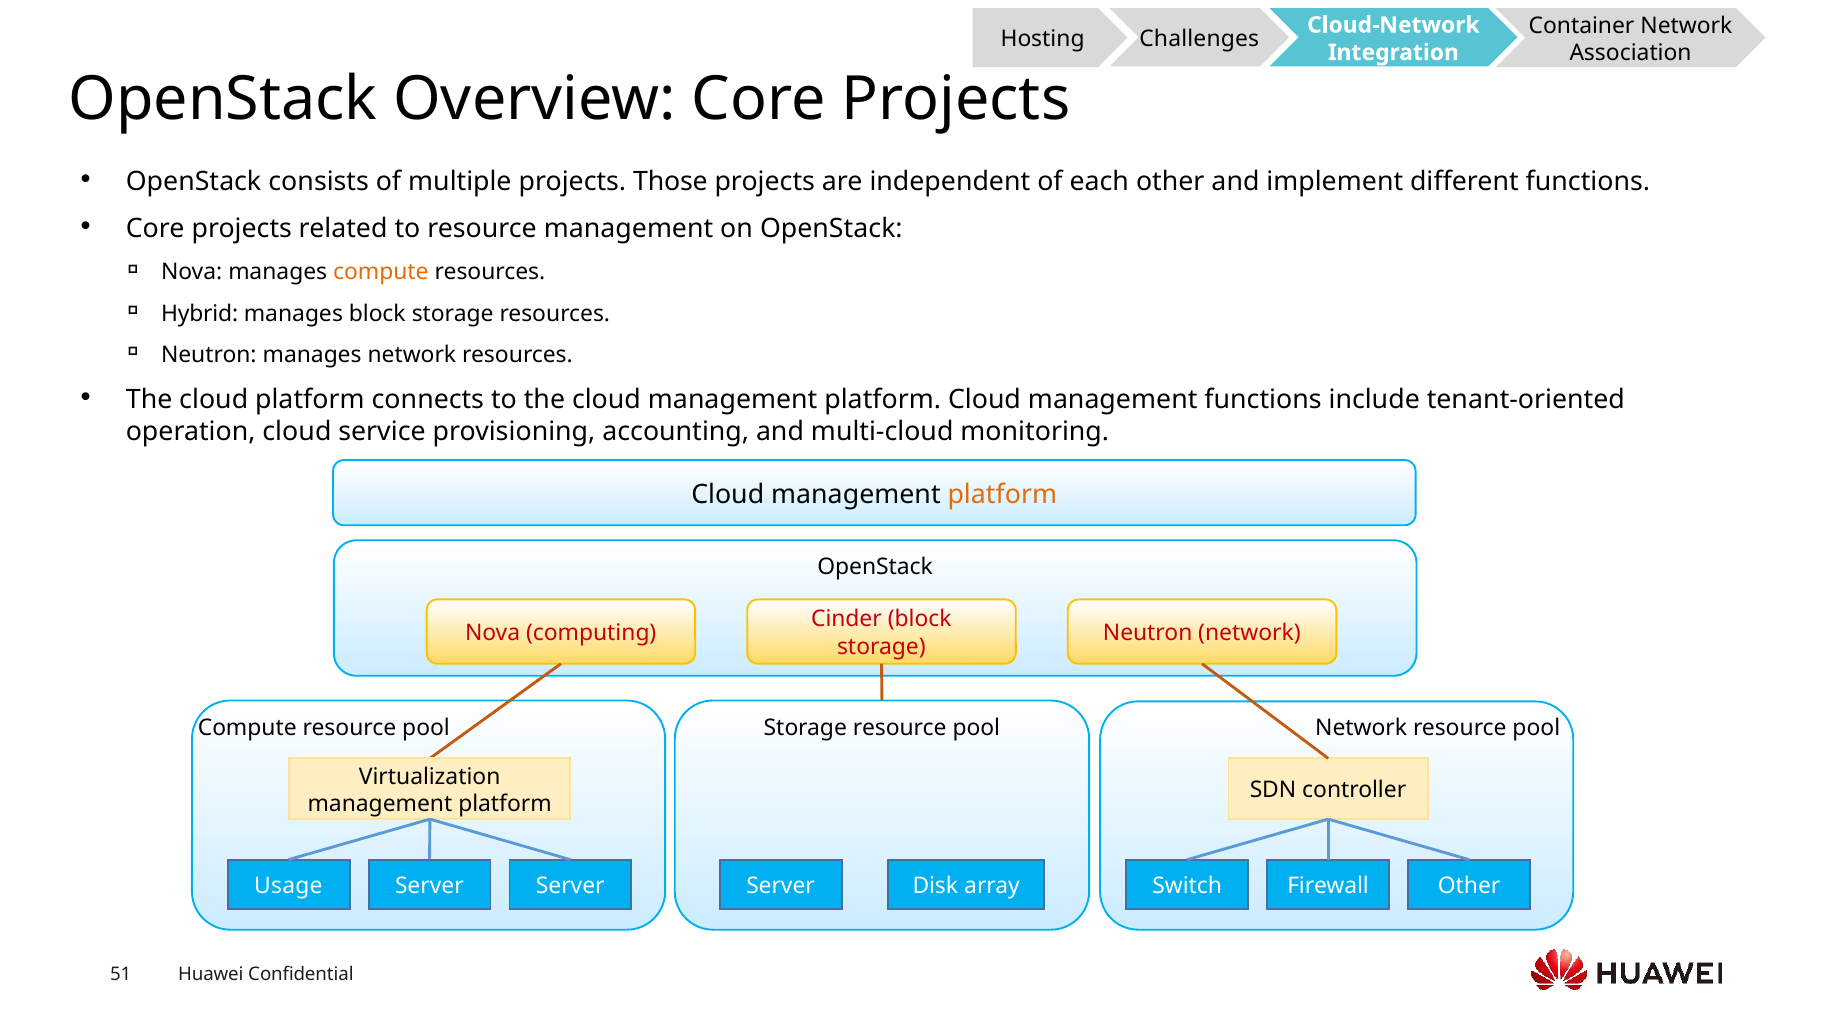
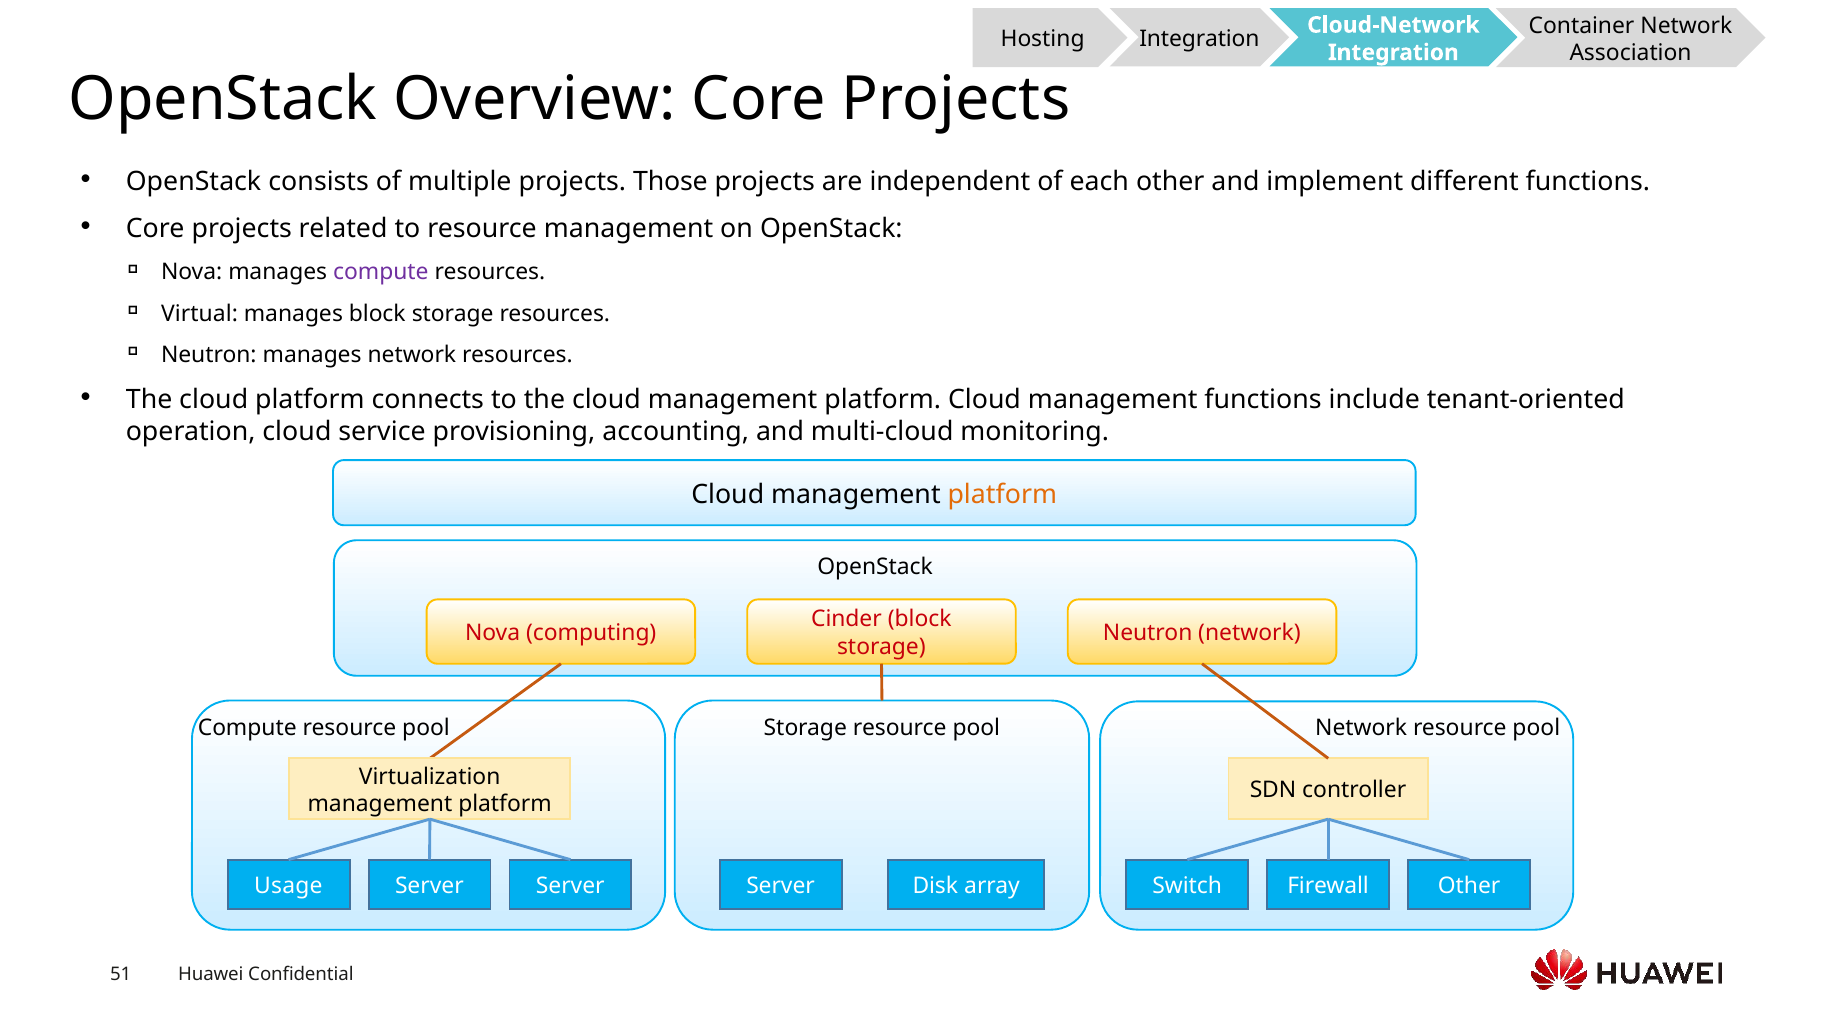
Hosting Challenges: Challenges -> Integration
compute at (381, 272) colour: orange -> purple
Hybrid: Hybrid -> Virtual
